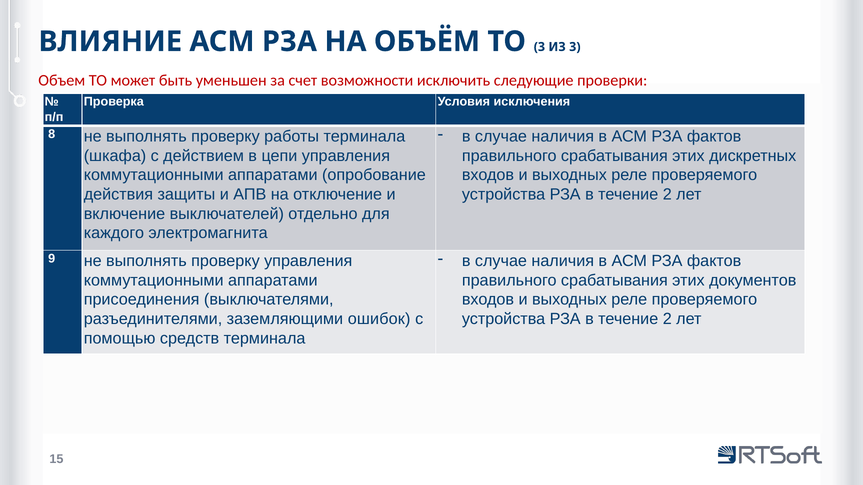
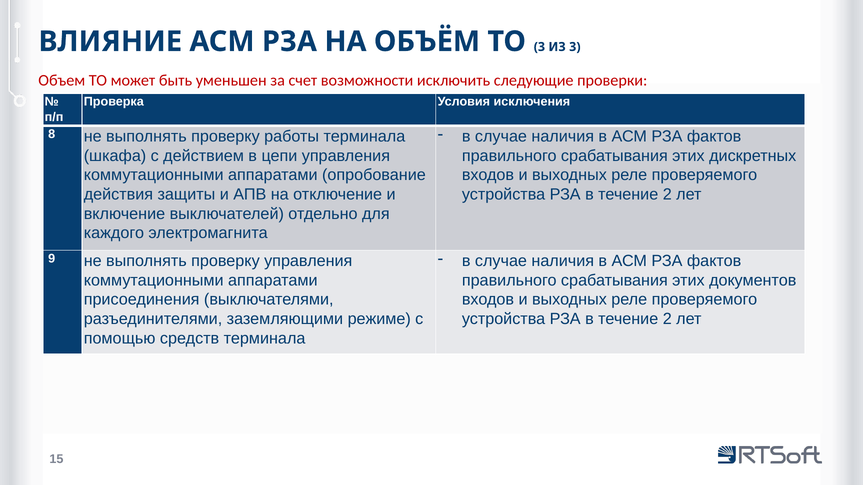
ошибок: ошибок -> режиме
